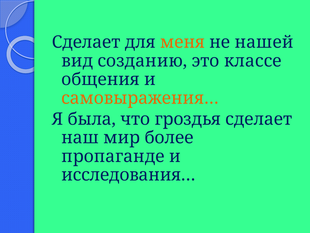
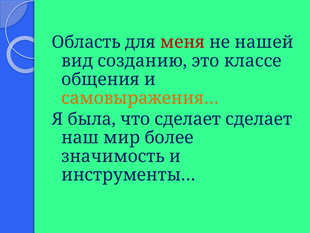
Сделает at (86, 42): Сделает -> Область
меня colour: orange -> red
что гроздья: гроздья -> сделает
пропаганде: пропаганде -> значимость
исследования…: исследования… -> инструменты…
